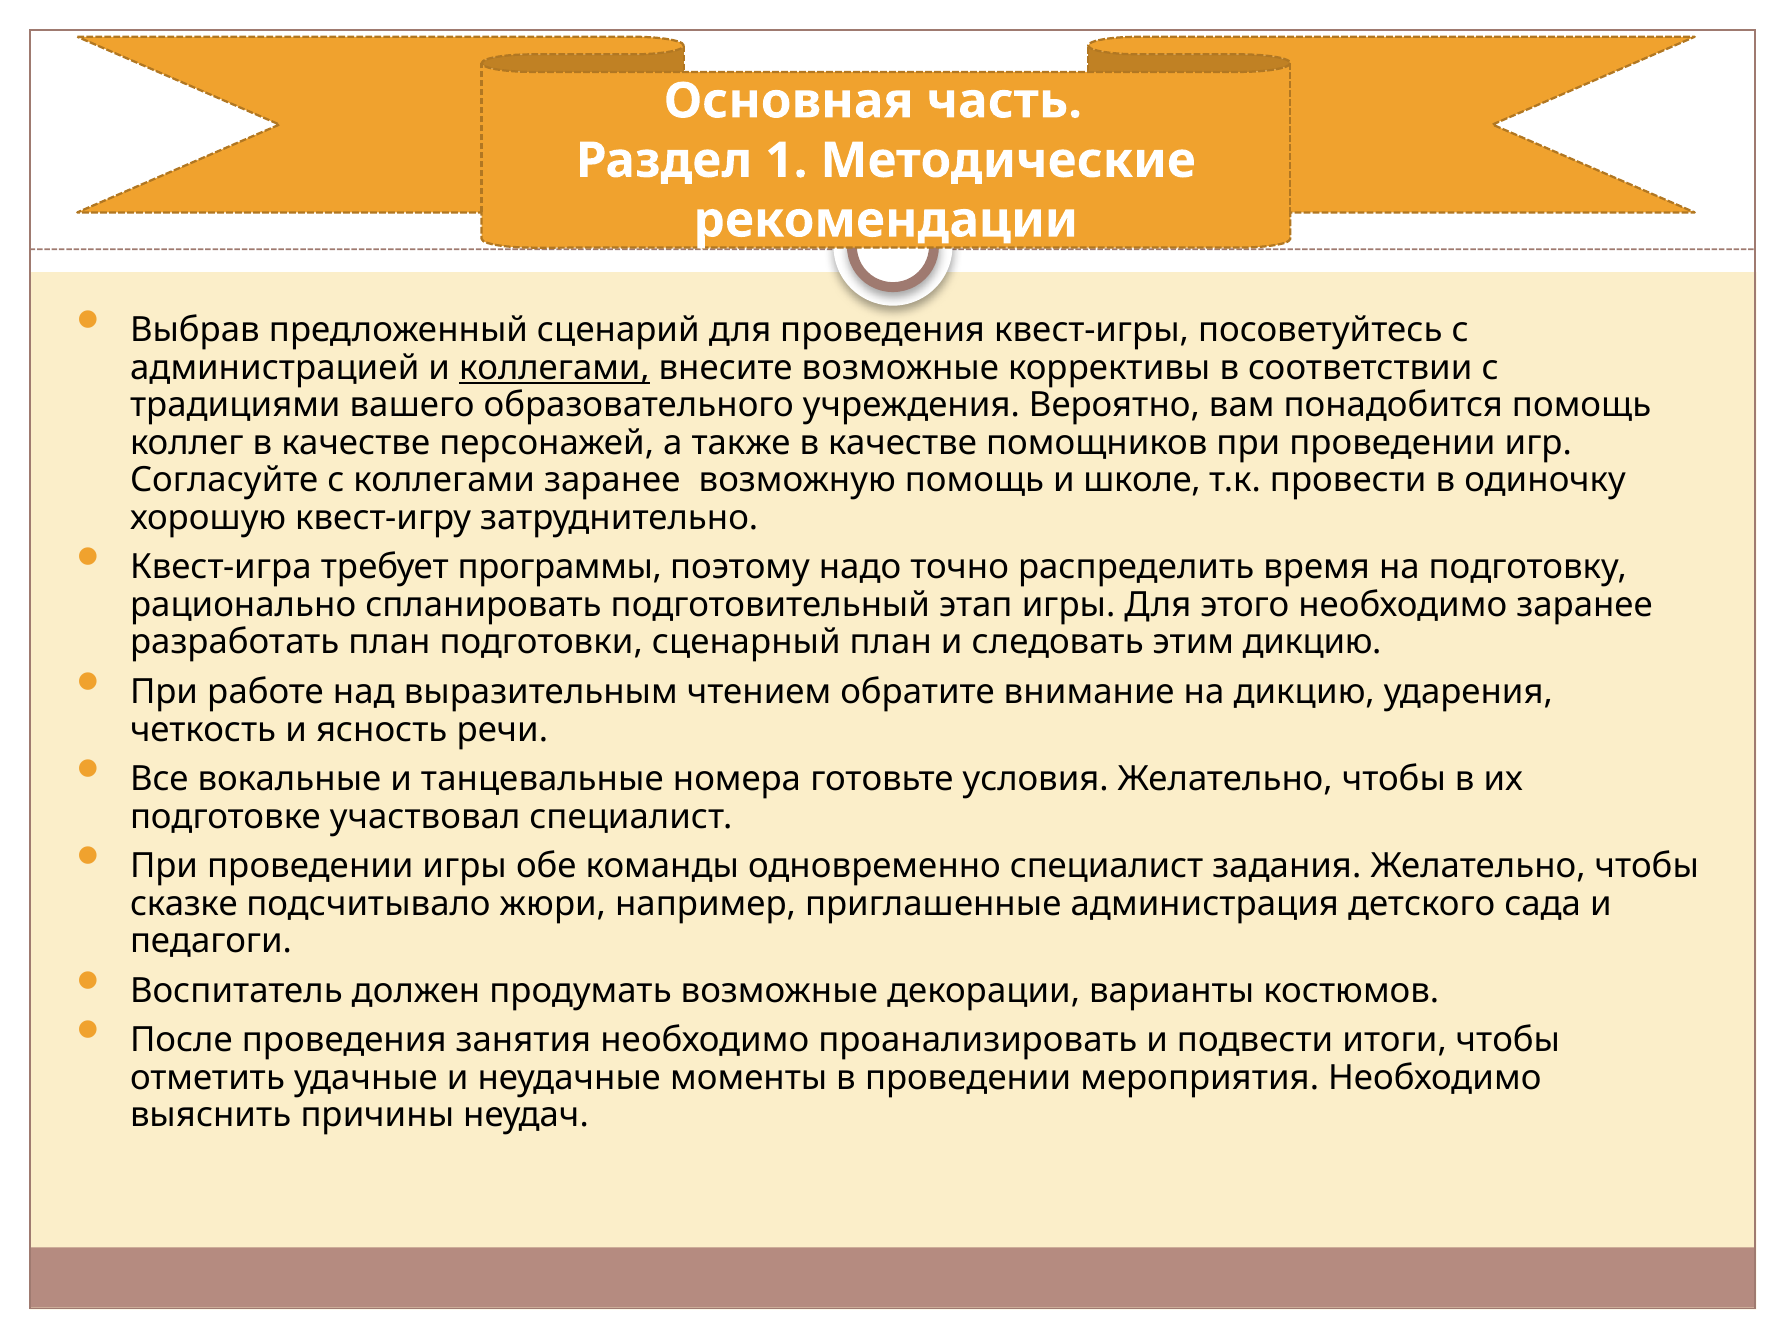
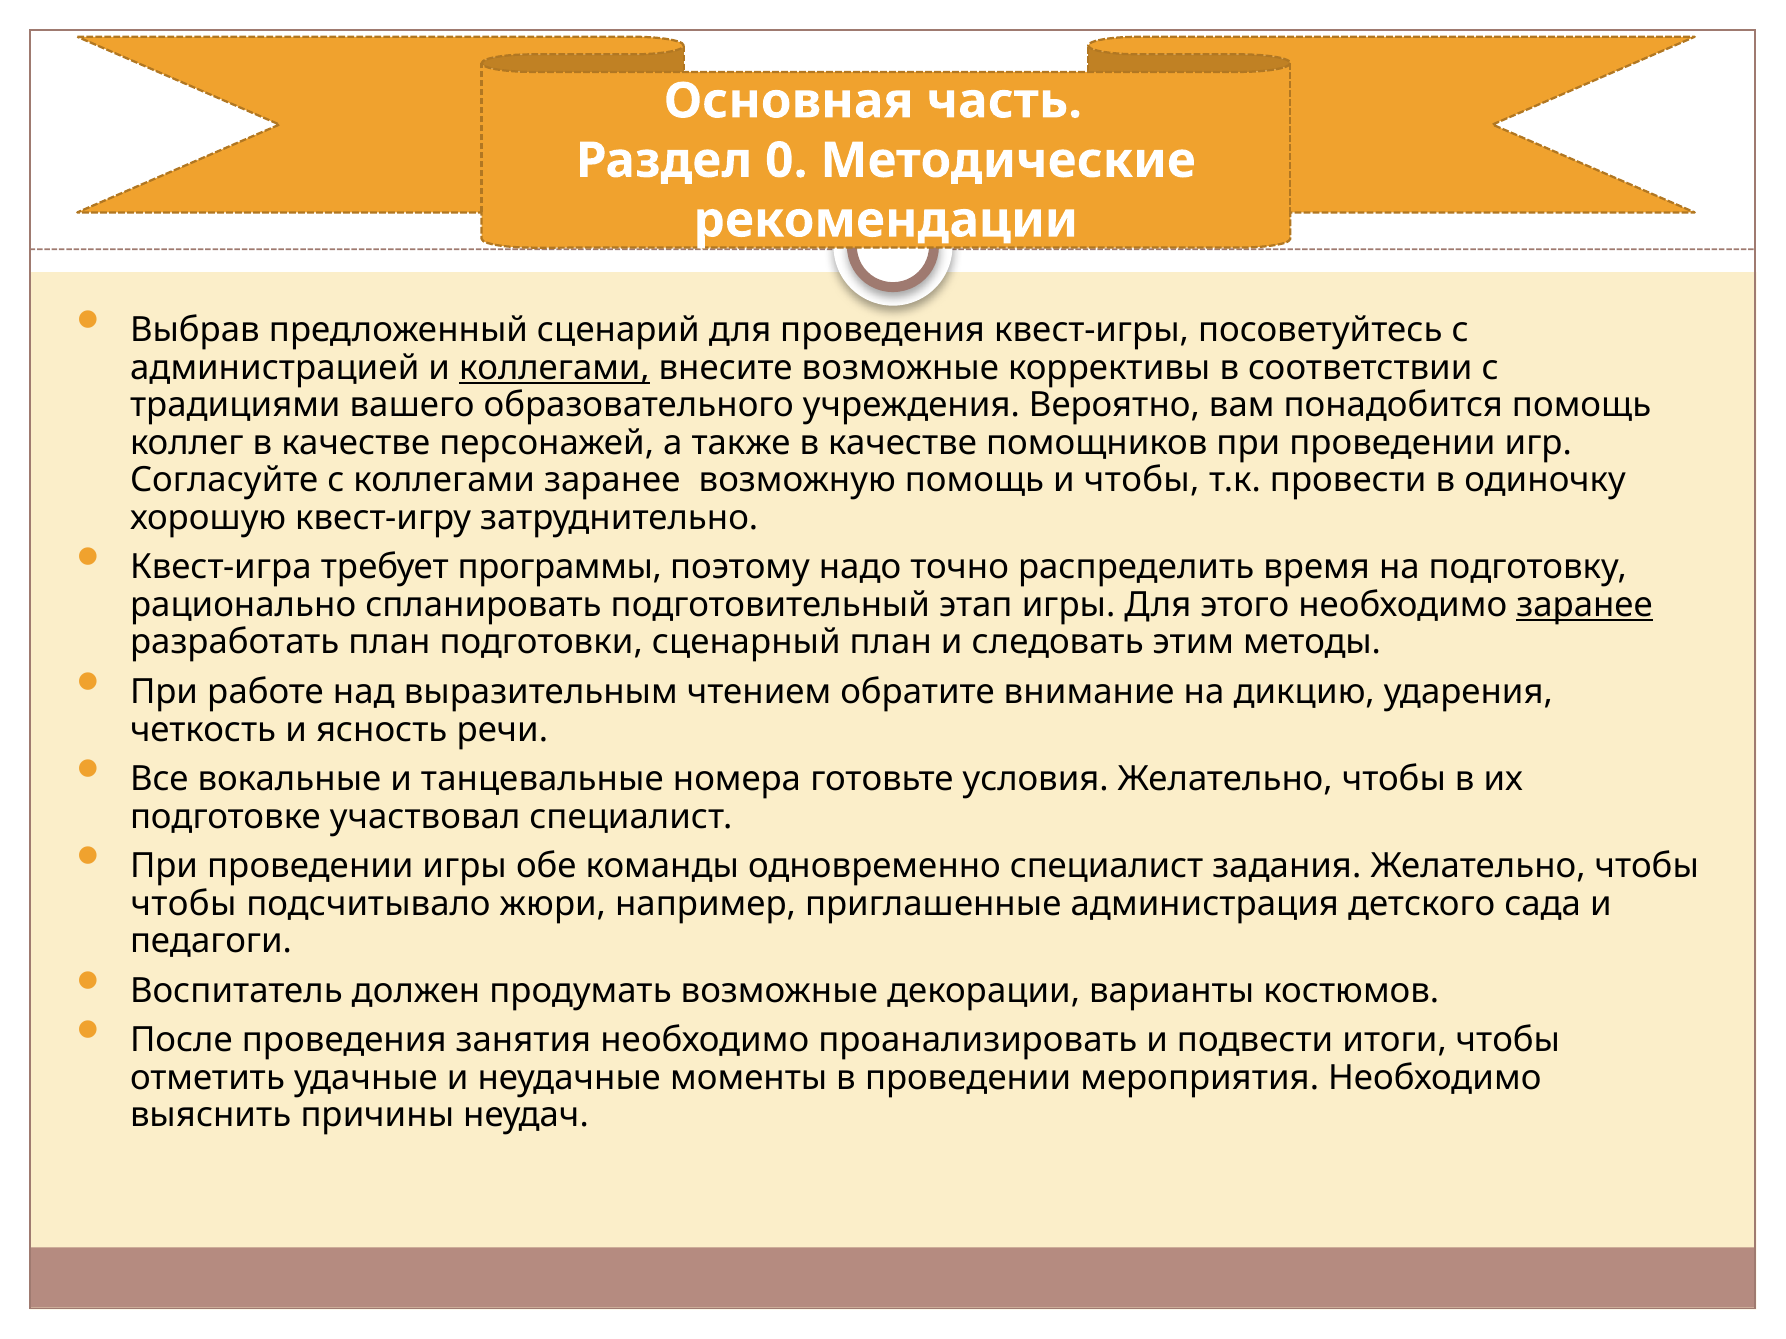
1: 1 -> 0
и школе: школе -> чтобы
заранее at (1585, 605) underline: none -> present
этим дикцию: дикцию -> методы
сказке at (184, 904): сказке -> чтобы
